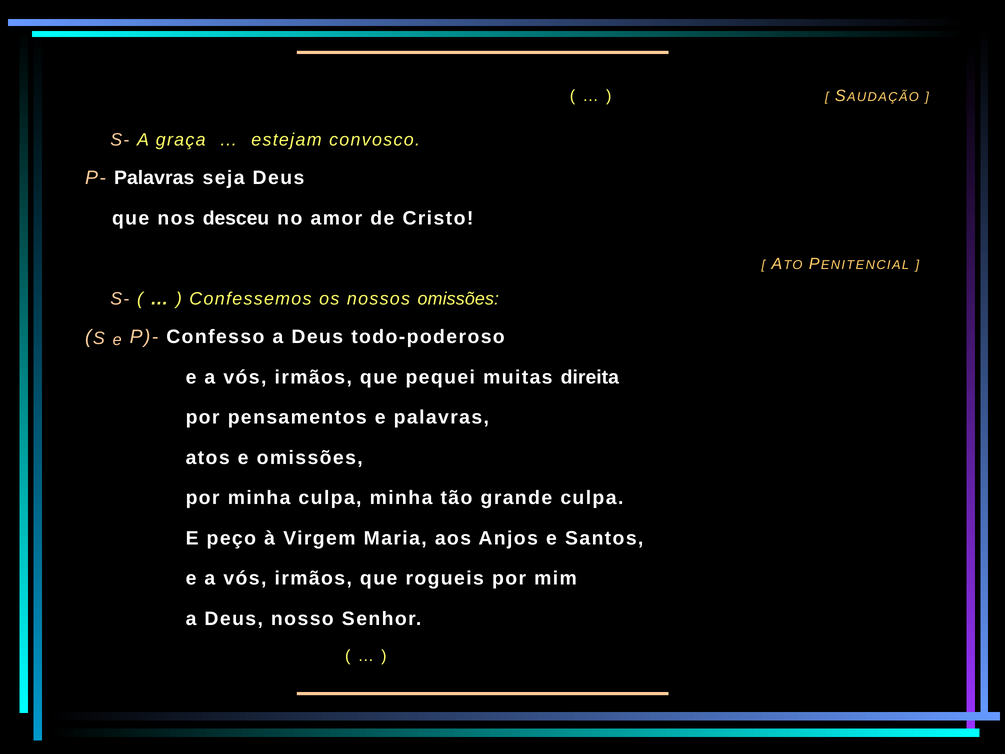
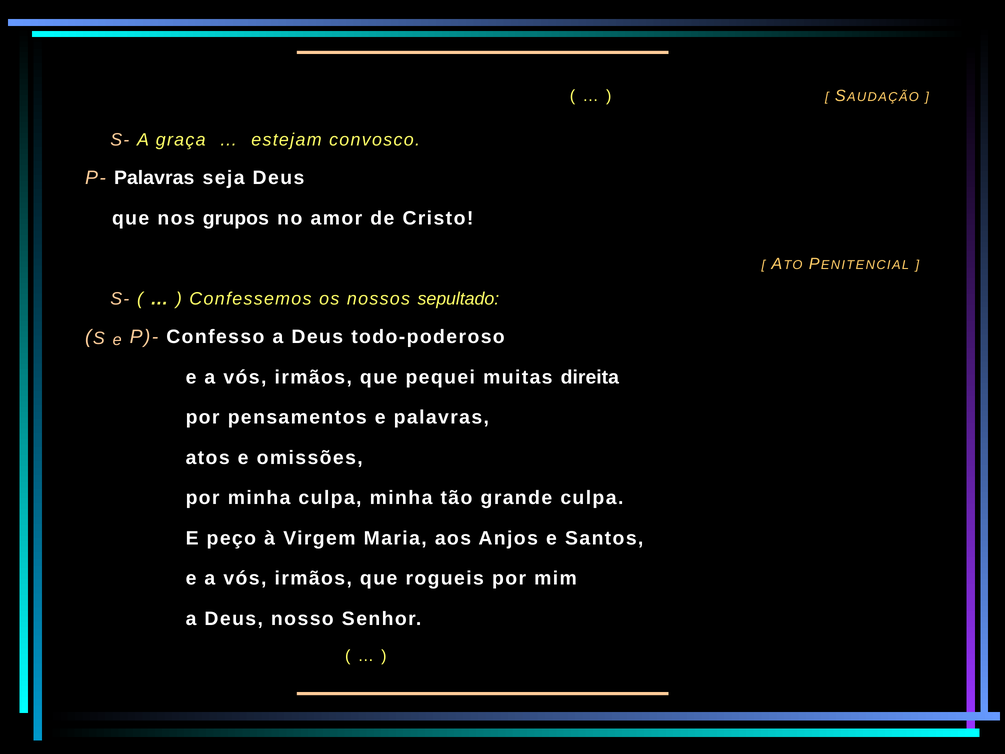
desceu: desceu -> grupos
nossos omissões: omissões -> sepultado
